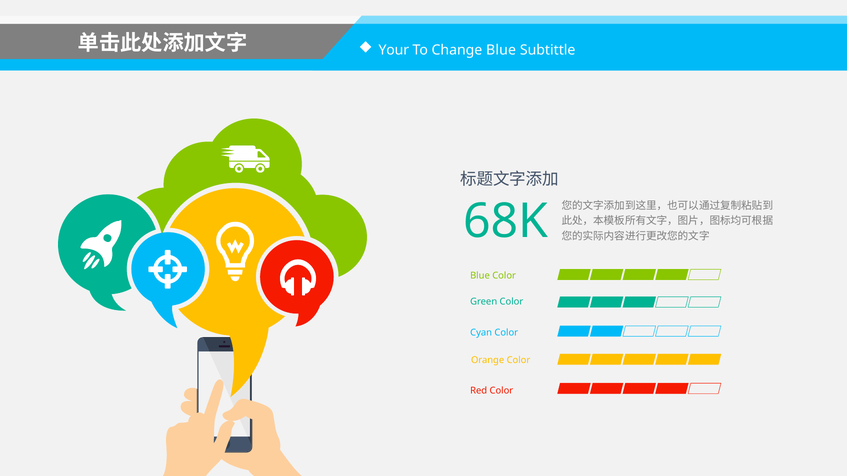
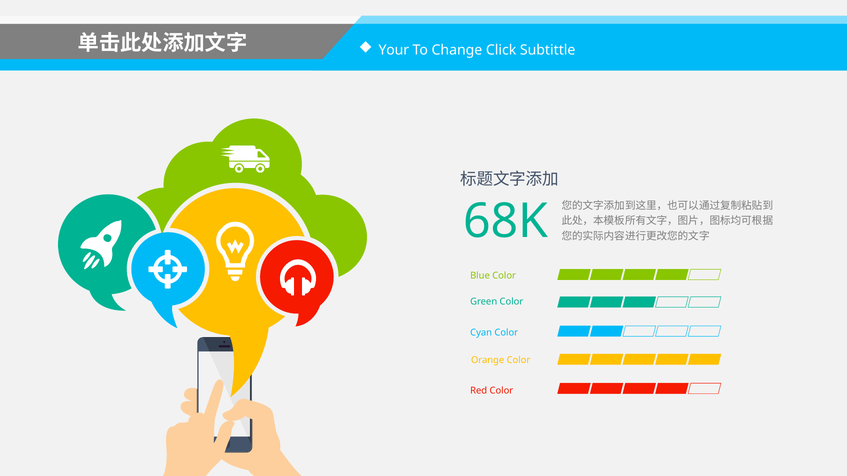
Change Blue: Blue -> Click
